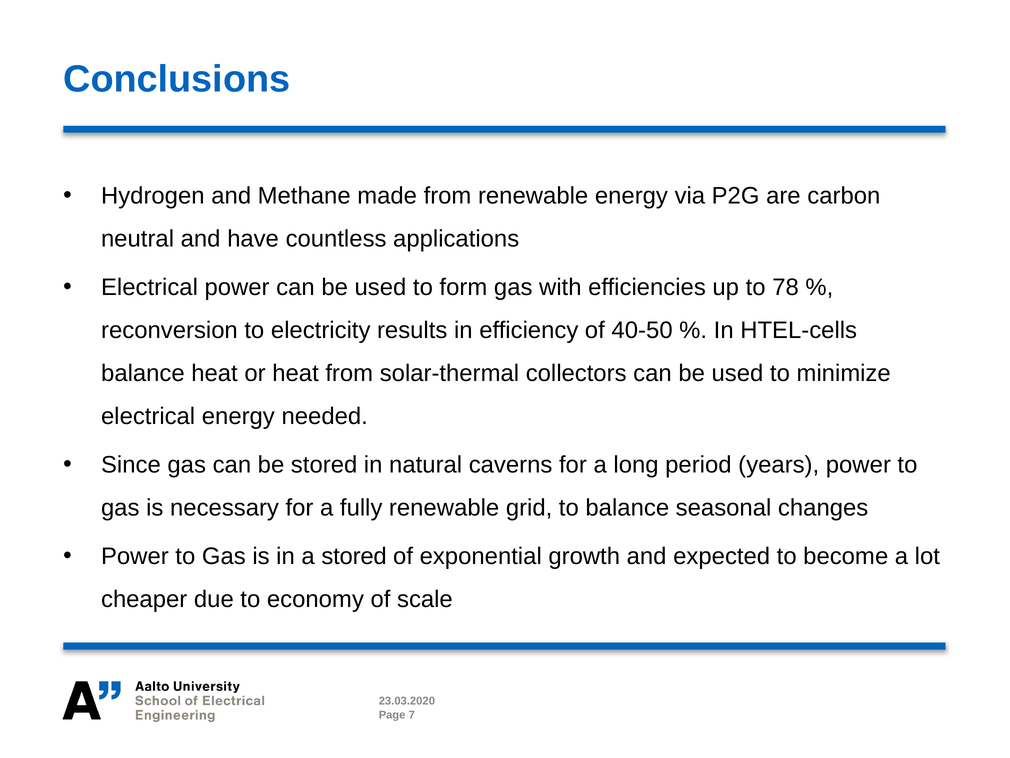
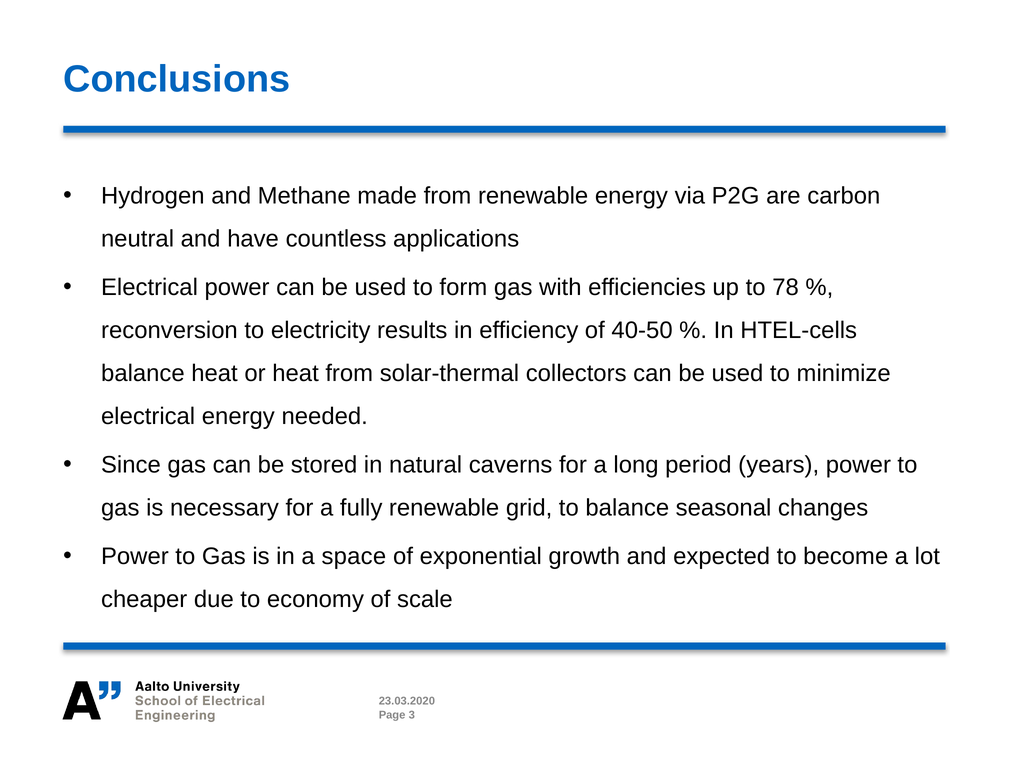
a stored: stored -> space
7: 7 -> 3
